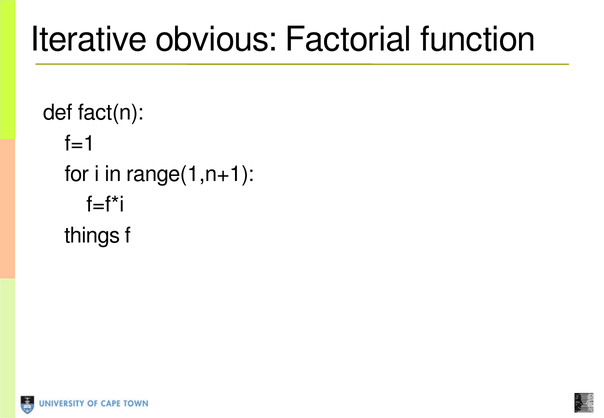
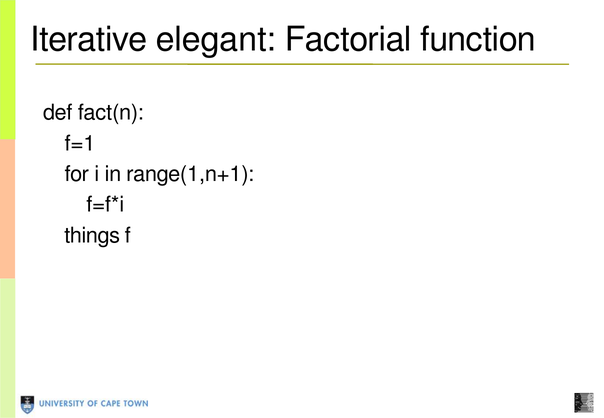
obvious: obvious -> elegant
